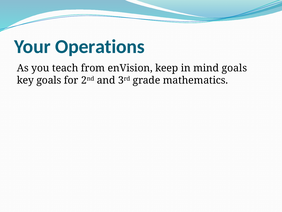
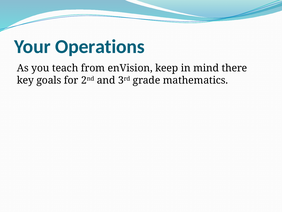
mind goals: goals -> there
